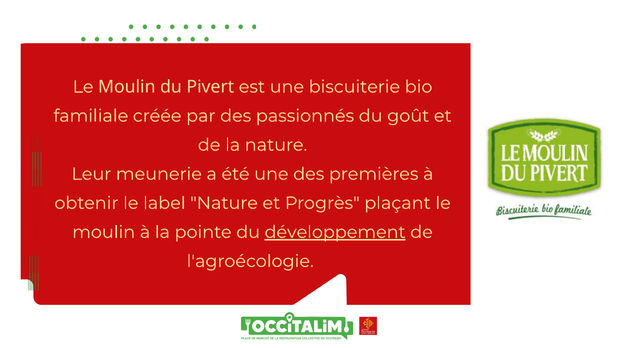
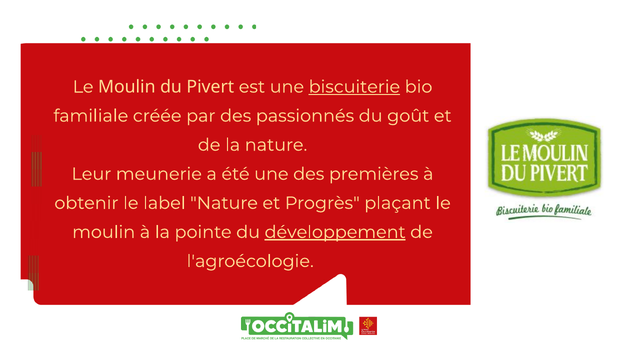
biscuiterie underline: none -> present
